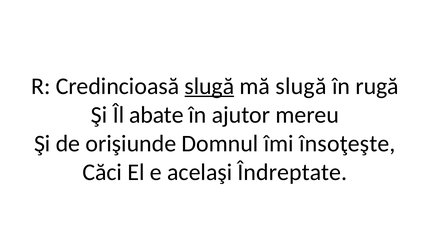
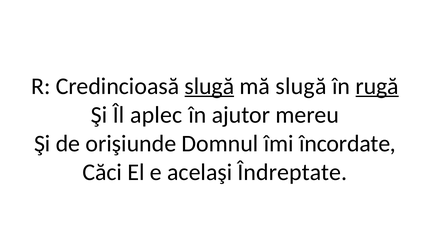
rugă underline: none -> present
abate: abate -> aplec
însoţeşte: însoţeşte -> încordate
